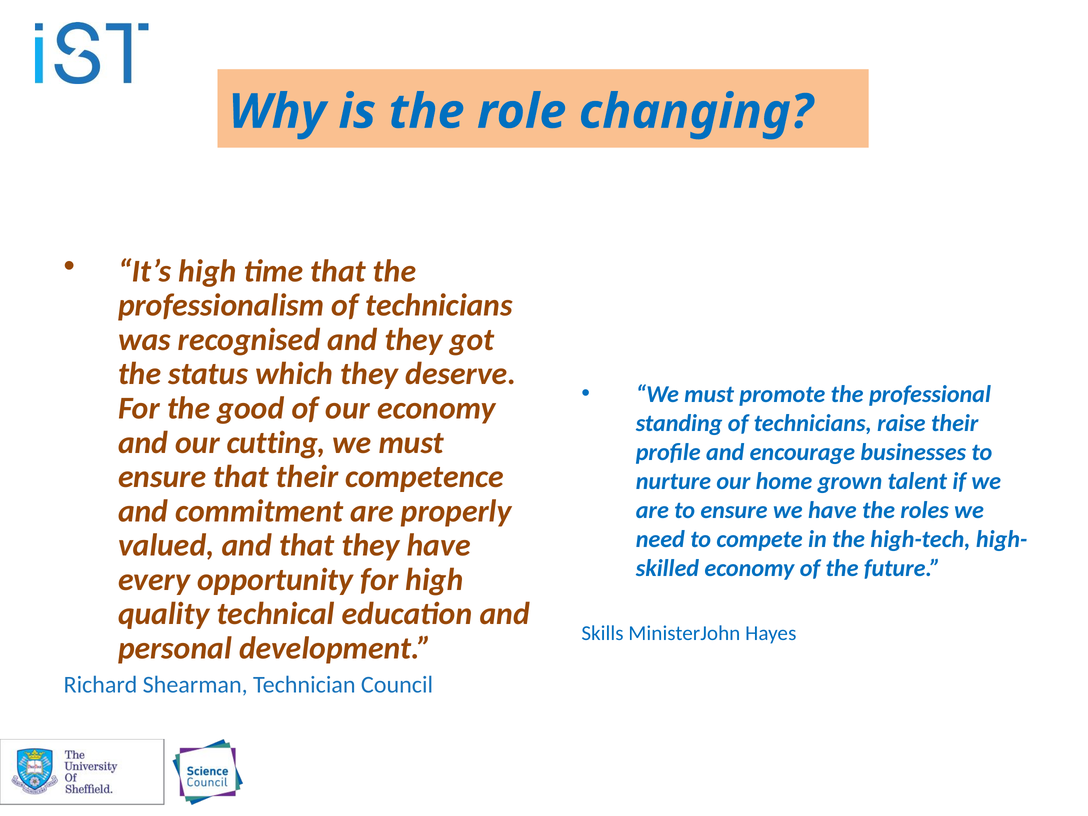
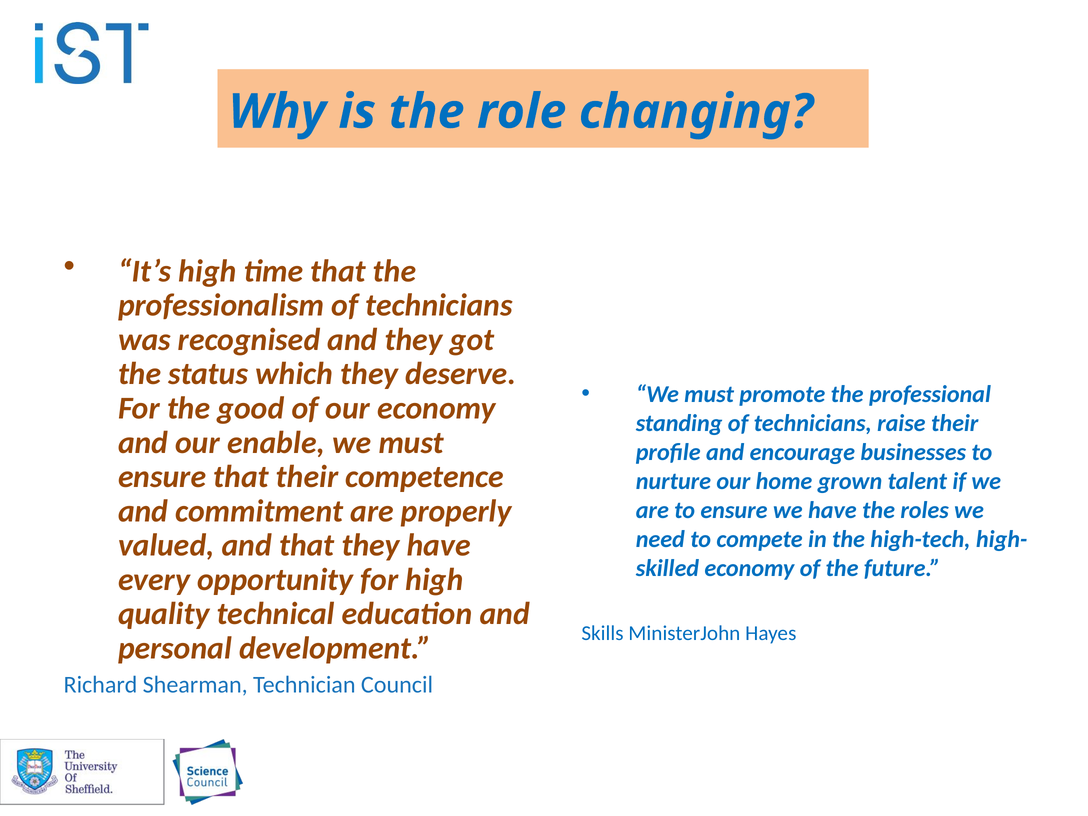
cutting: cutting -> enable
